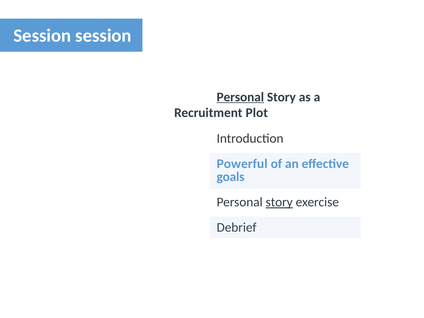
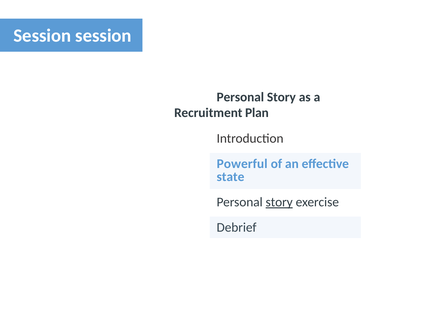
Personal at (240, 97) underline: present -> none
Plot: Plot -> Plan
goals: goals -> state
